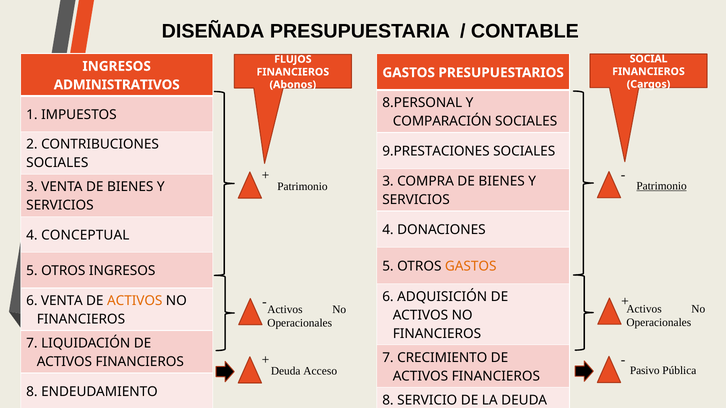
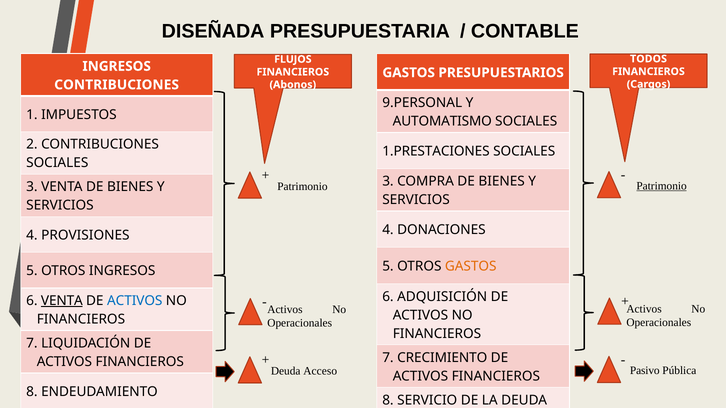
SOCIAL: SOCIAL -> TODOS
ADMINISTRATIVOS at (117, 85): ADMINISTRATIVOS -> CONTRIBUCIONES
8.PERSONAL: 8.PERSONAL -> 9.PERSONAL
COMPARACIÓN: COMPARACIÓN -> AUTOMATISMO
9.PRESTACIONES: 9.PRESTACIONES -> 1.PRESTACIONES
CONCEPTUAL: CONCEPTUAL -> PROVISIONES
VENTA at (62, 301) underline: none -> present
ACTIVOS at (135, 301) colour: orange -> blue
